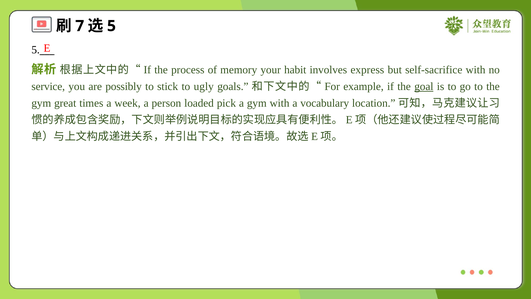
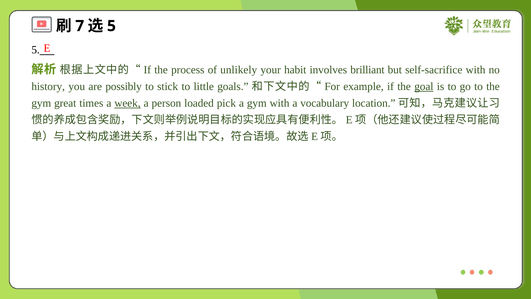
memory: memory -> unlikely
express: express -> brilliant
service: service -> history
ugly: ugly -> little
week underline: none -> present
